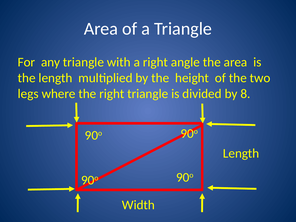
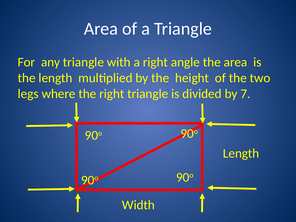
8: 8 -> 7
